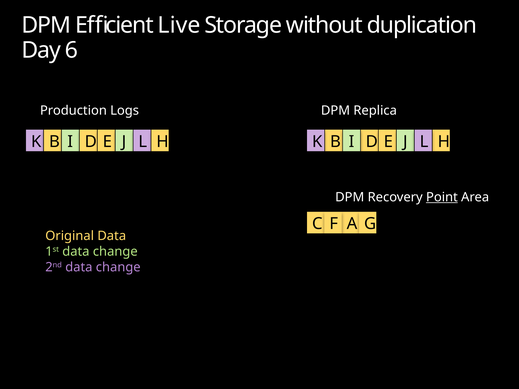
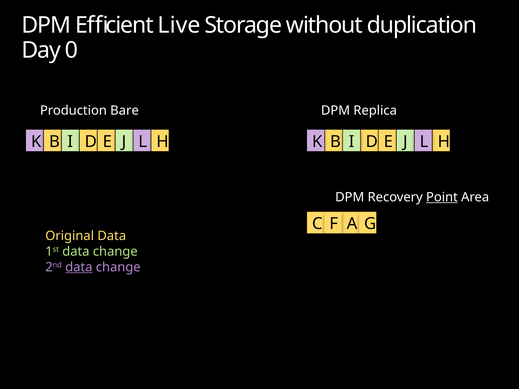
6: 6 -> 0
Logs: Logs -> Bare
data at (79, 267) underline: none -> present
